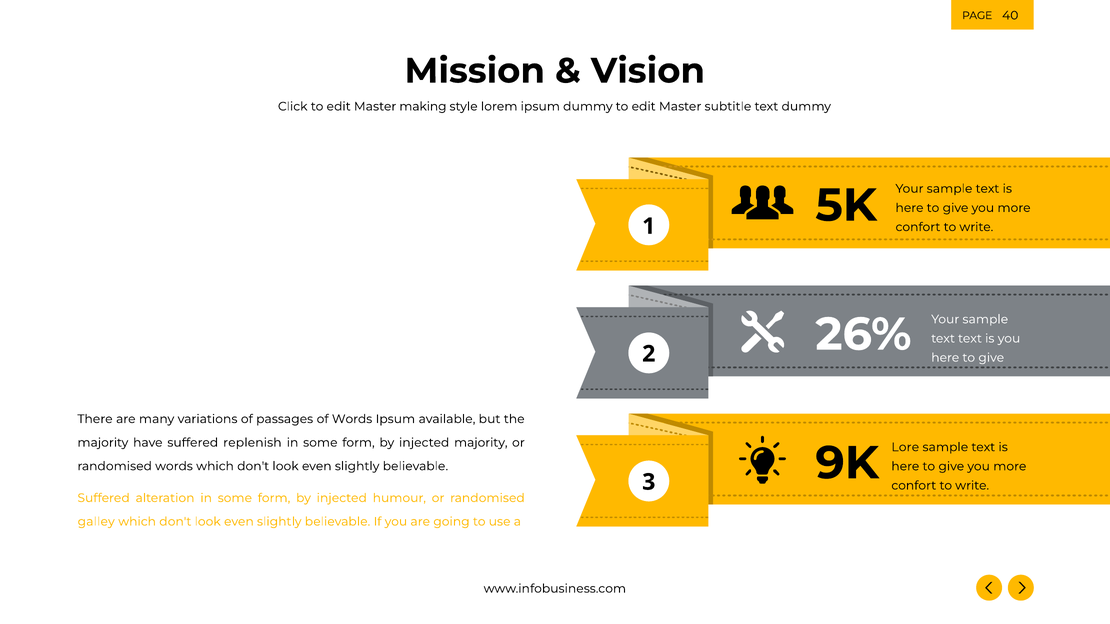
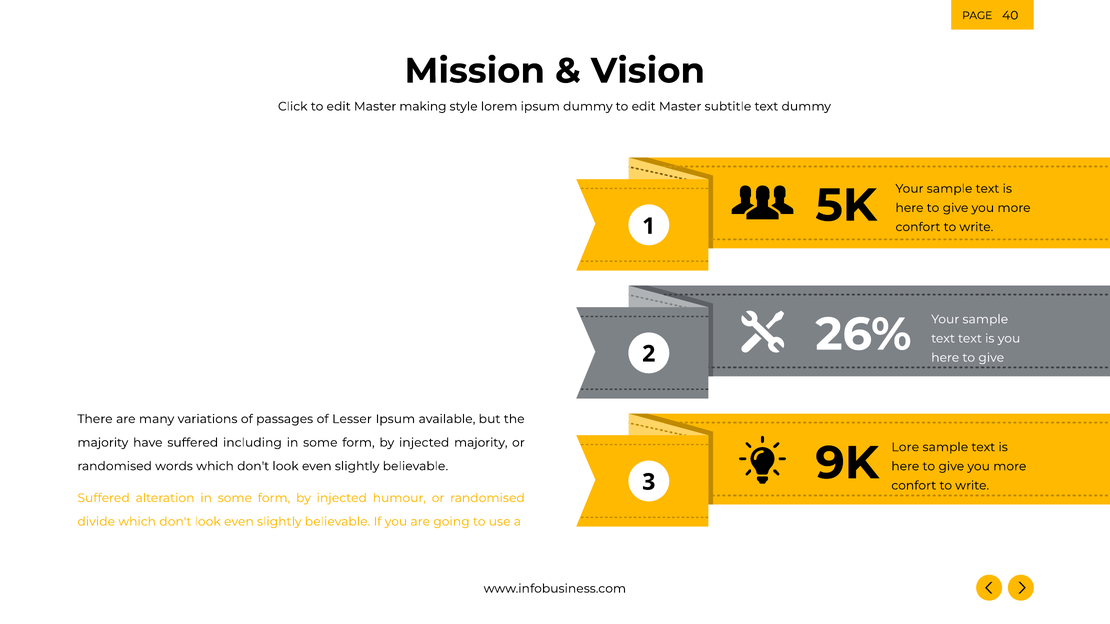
of Words: Words -> Lesser
replenish: replenish -> including
galley: galley -> divide
